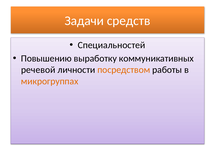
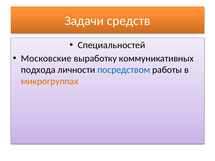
Повышению: Повышению -> Московские
речевой: речевой -> подхода
посредством colour: orange -> blue
